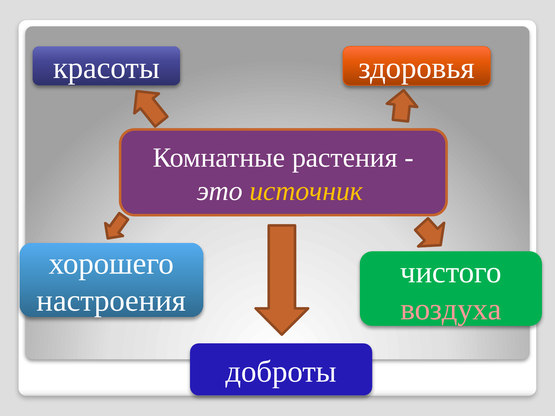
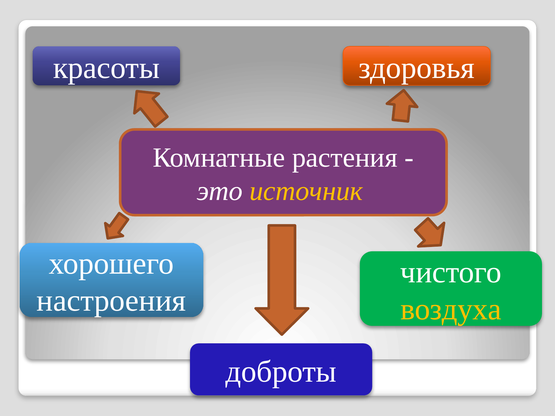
воздуха colour: pink -> yellow
